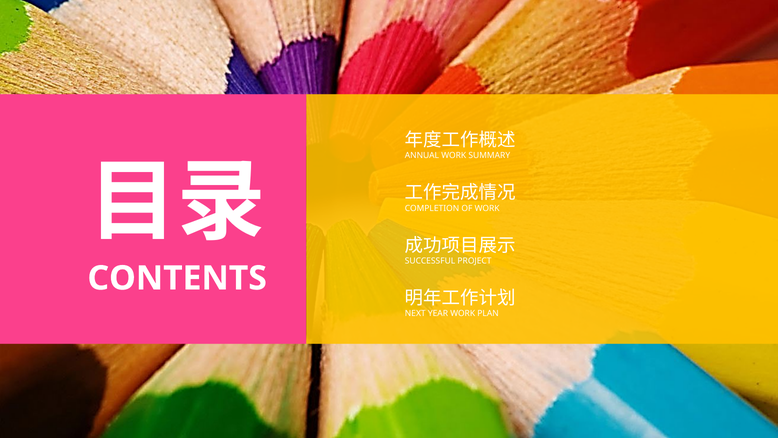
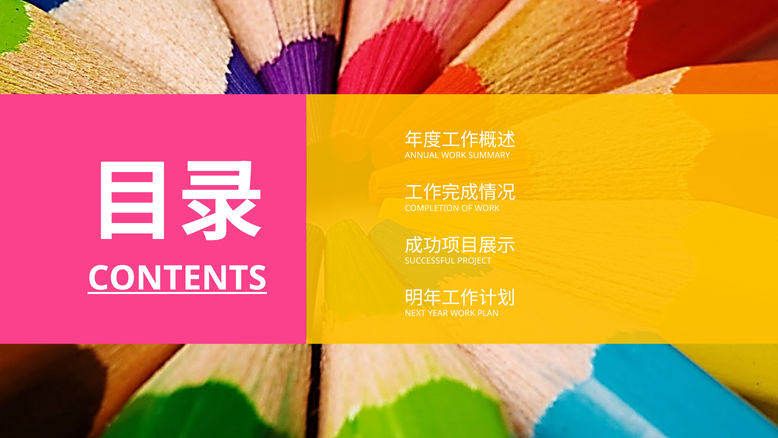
CONTENTS underline: none -> present
